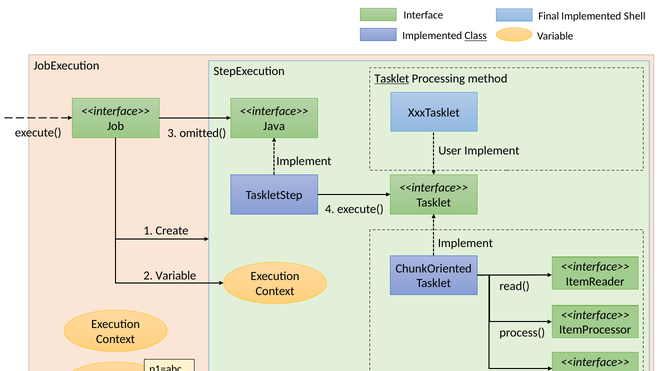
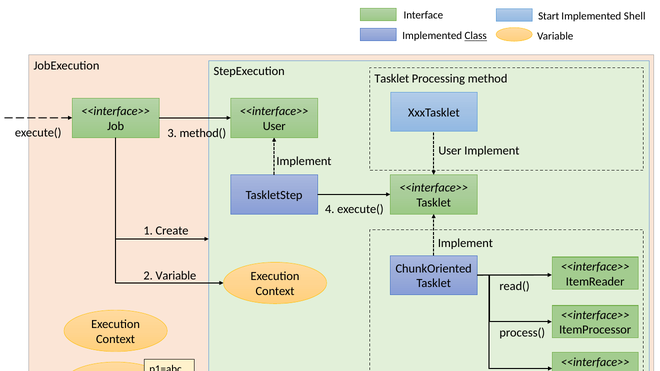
Final: Final -> Start
Tasklet at (392, 79) underline: present -> none
Java at (274, 126): Java -> User
omitted(: omitted( -> method(
